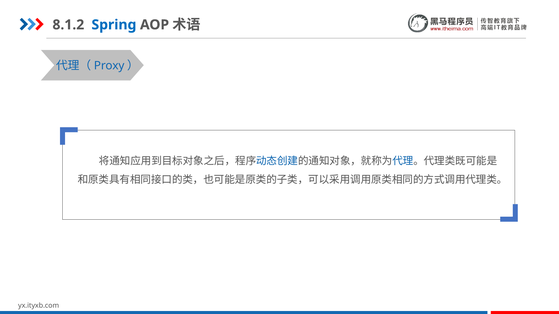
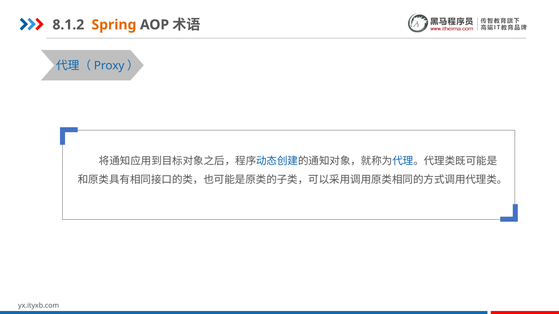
Spring colour: blue -> orange
